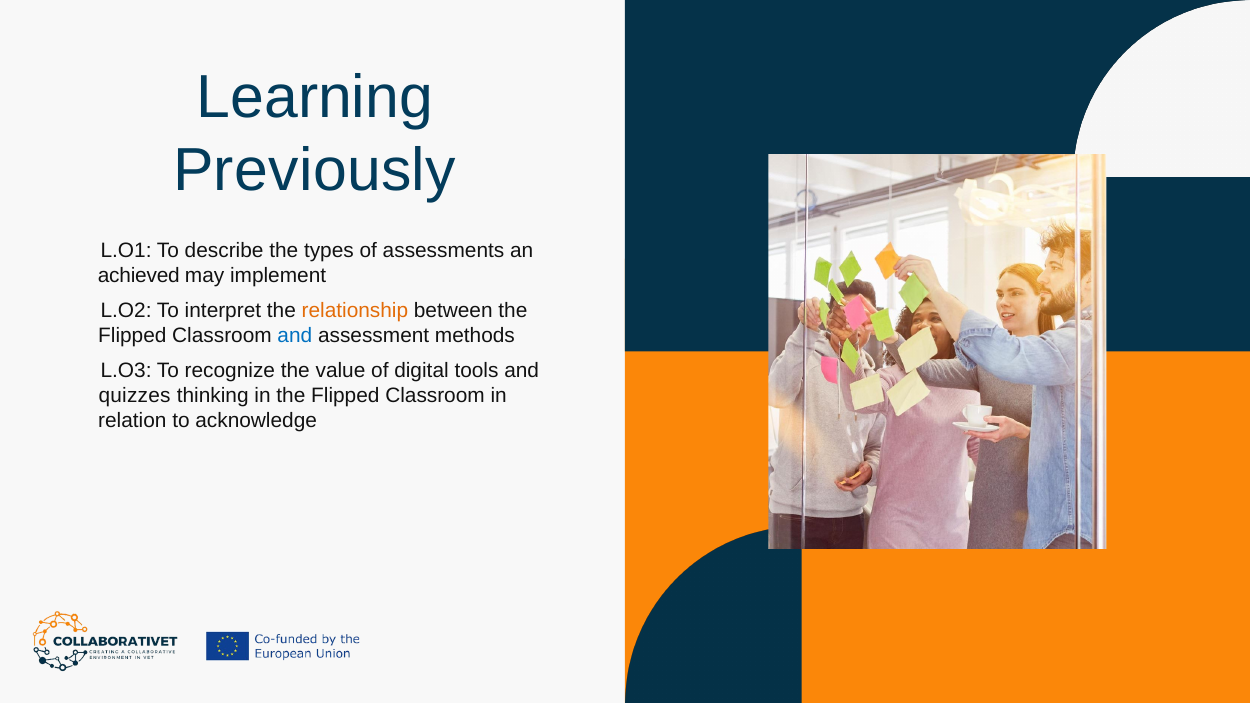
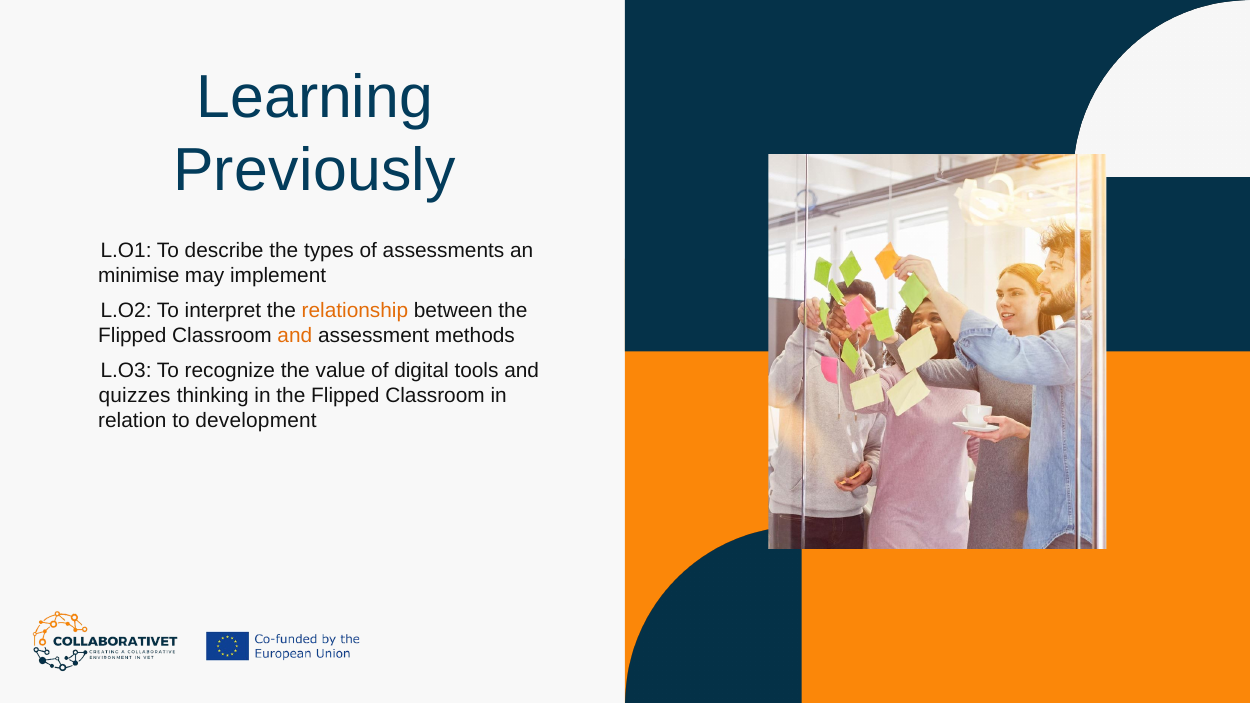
achieved: achieved -> minimise
and at (295, 336) colour: blue -> orange
acknowledge: acknowledge -> development
